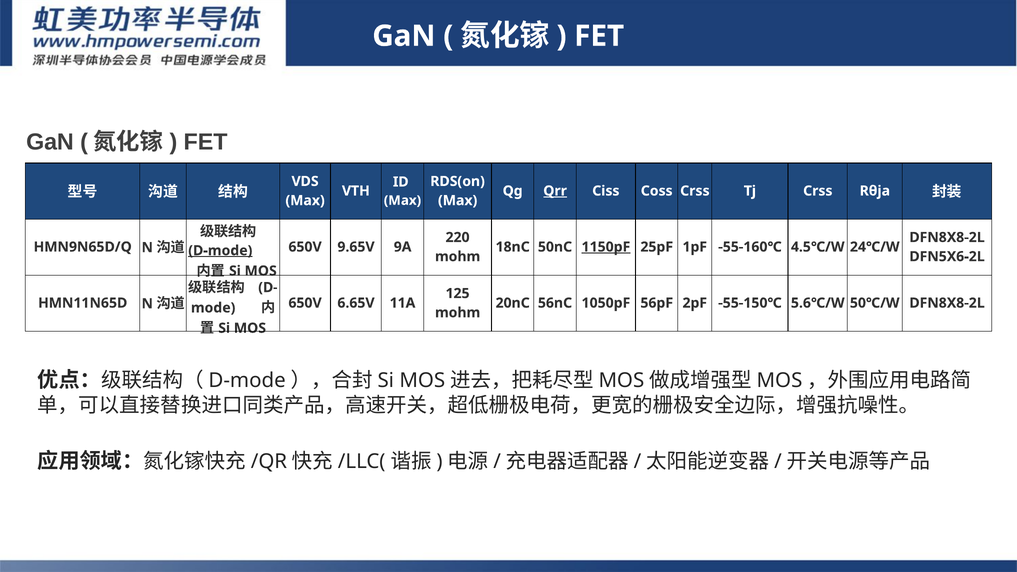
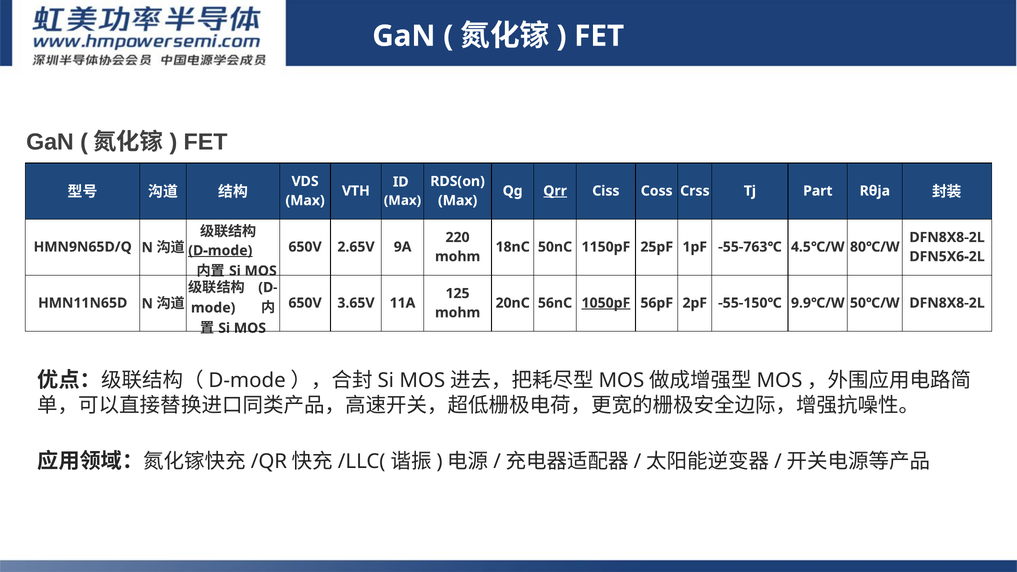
Tj Crss: Crss -> Part
9.65V: 9.65V -> 2.65V
1150pF underline: present -> none
-55-160℃: -55-160℃ -> -55-763℃
24℃/W: 24℃/W -> 80℃/W
6.65V: 6.65V -> 3.65V
1050pF underline: none -> present
5.6℃/W: 5.6℃/W -> 9.9℃/W
